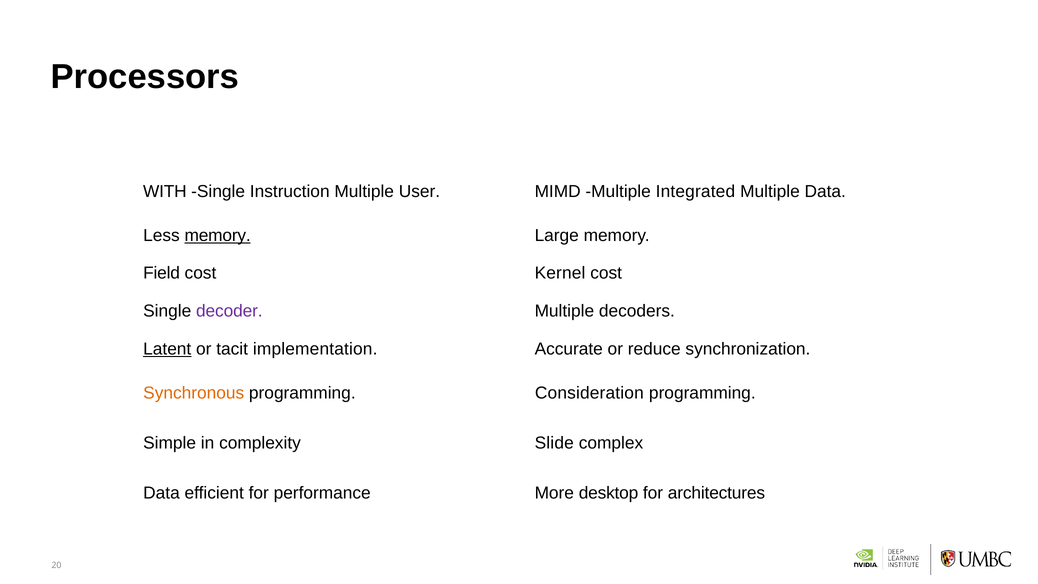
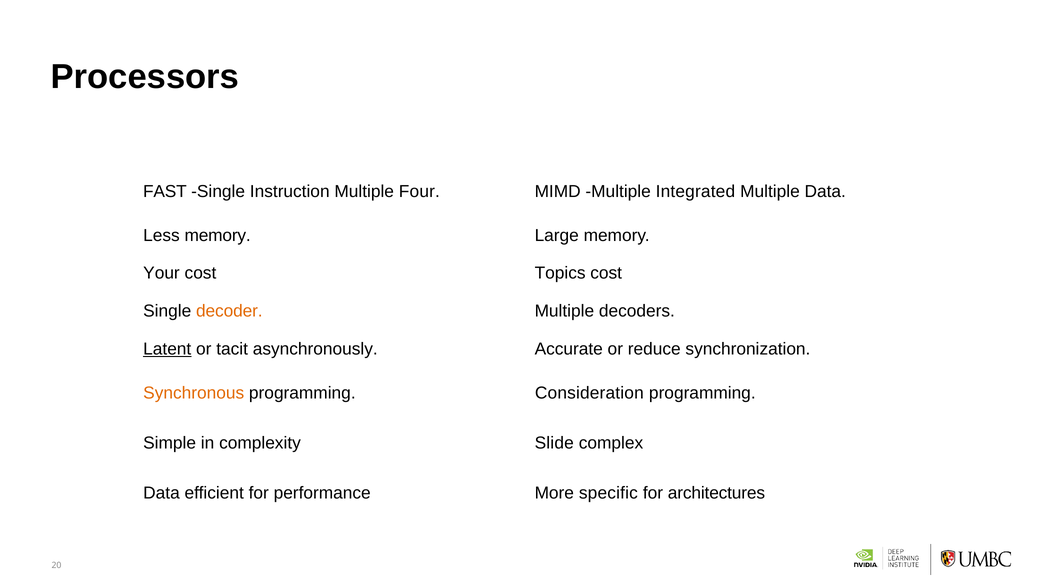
WITH: WITH -> FAST
User: User -> Four
memory at (218, 235) underline: present -> none
Field: Field -> Your
Kernel: Kernel -> Topics
decoder colour: purple -> orange
implementation: implementation -> asynchronously
desktop: desktop -> specific
